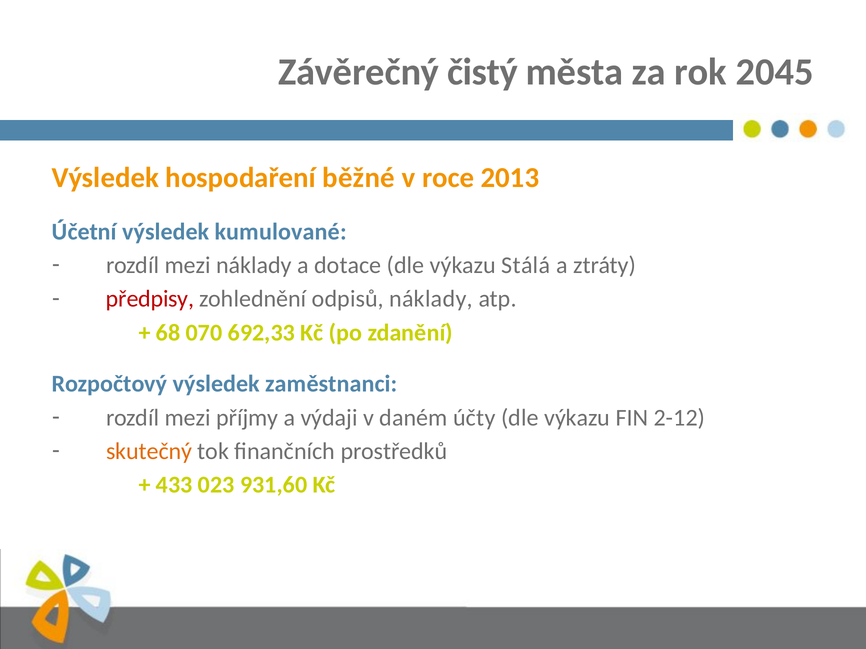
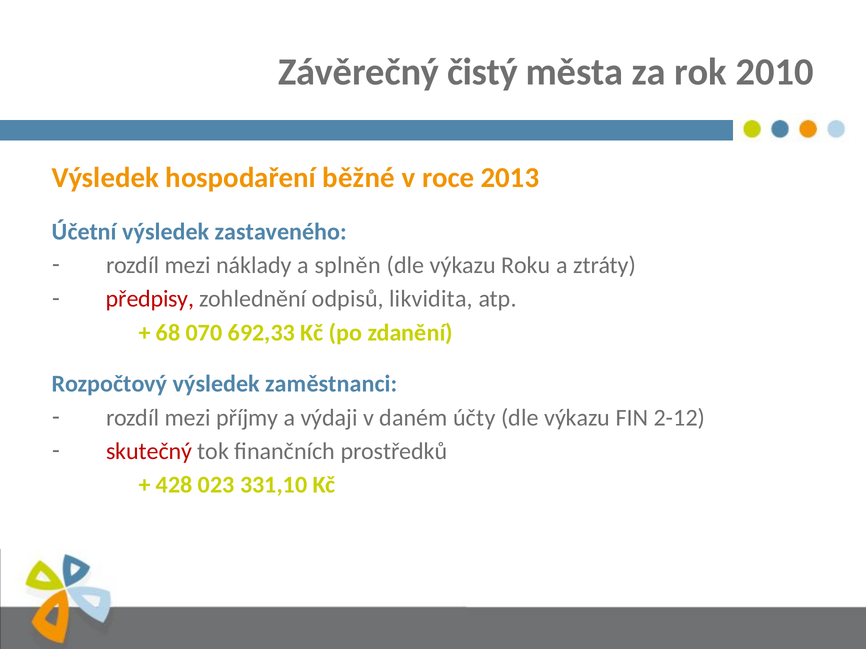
2045: 2045 -> 2010
kumulované: kumulované -> zastaveného
dotace: dotace -> splněn
Stálá: Stálá -> Roku
odpisů náklady: náklady -> likvidita
skutečný colour: orange -> red
433: 433 -> 428
931,60: 931,60 -> 331,10
